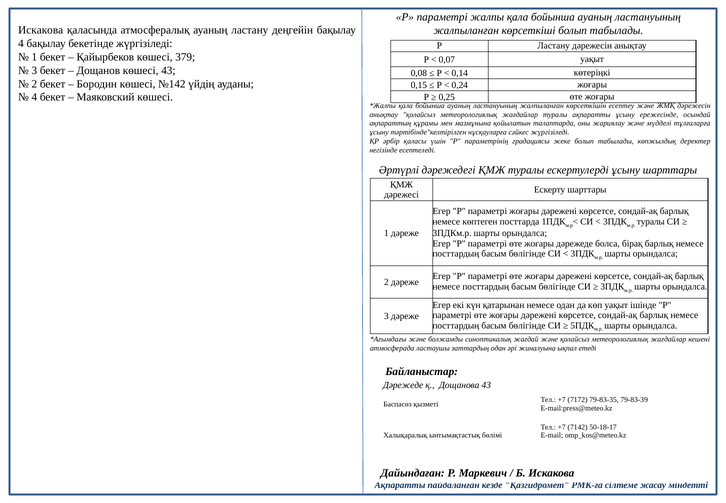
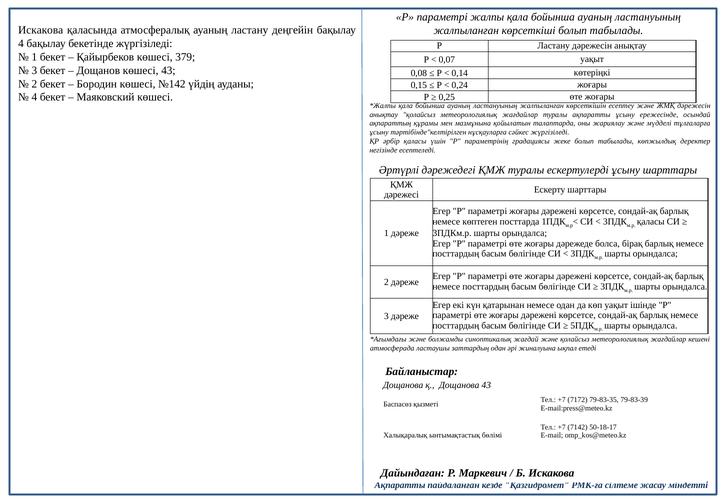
туралы at (651, 221): туралы -> қаласы
Дәрежеде at (403, 385): Дәрежеде -> Дощанова
